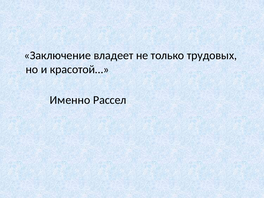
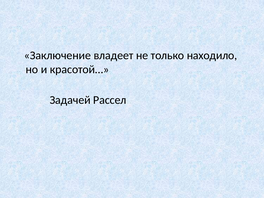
трудовых: трудовых -> находило
Именно: Именно -> Задачей
